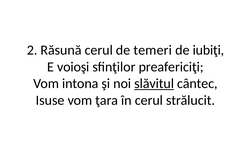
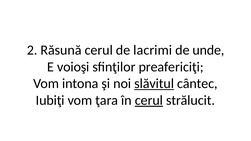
temeri: temeri -> lacrimi
iubiţi: iubiţi -> unde
Isuse: Isuse -> Iubiţi
cerul at (149, 100) underline: none -> present
